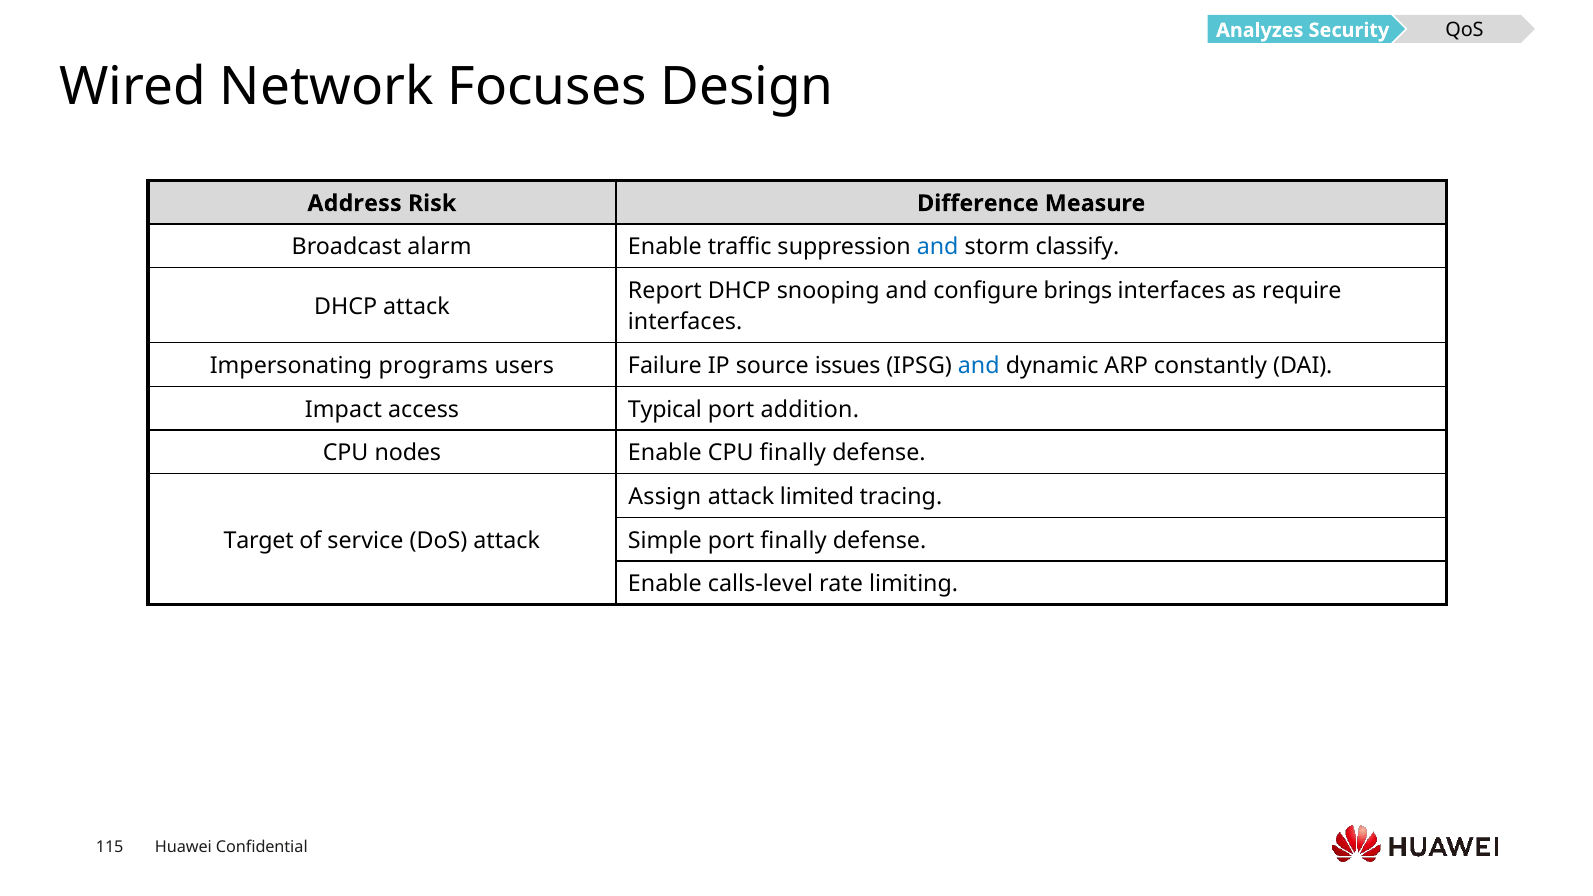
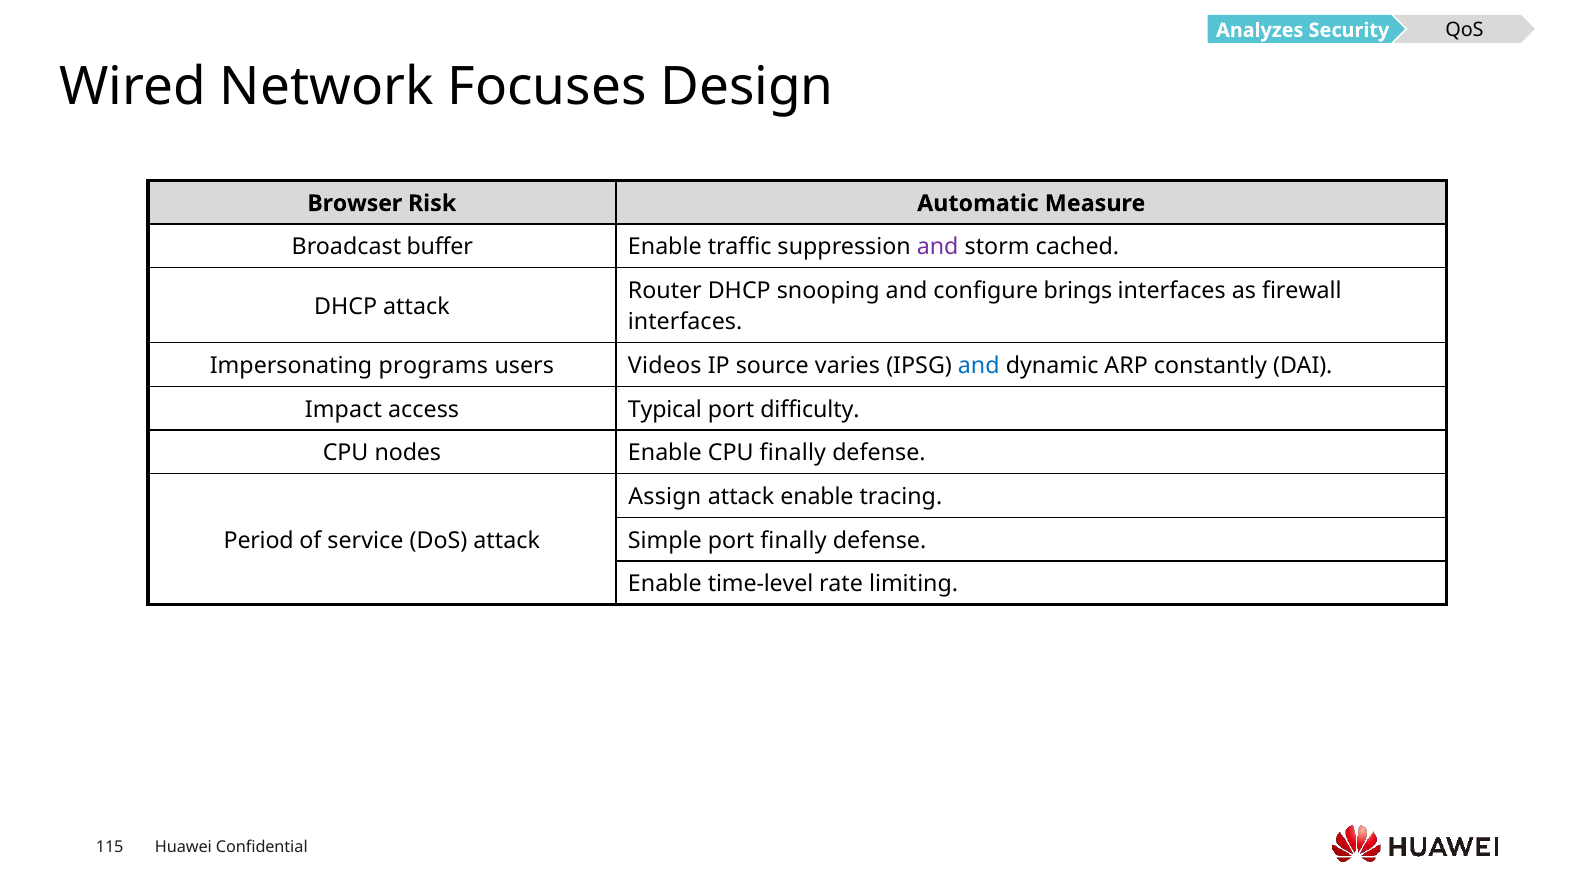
Address: Address -> Browser
Difference: Difference -> Automatic
alarm: alarm -> buffer
and at (938, 247) colour: blue -> purple
classify: classify -> cached
Report: Report -> Router
require: require -> firewall
Failure: Failure -> Videos
issues: issues -> varies
addition: addition -> difficulty
attack limited: limited -> enable
Target: Target -> Period
calls-level: calls-level -> time-level
